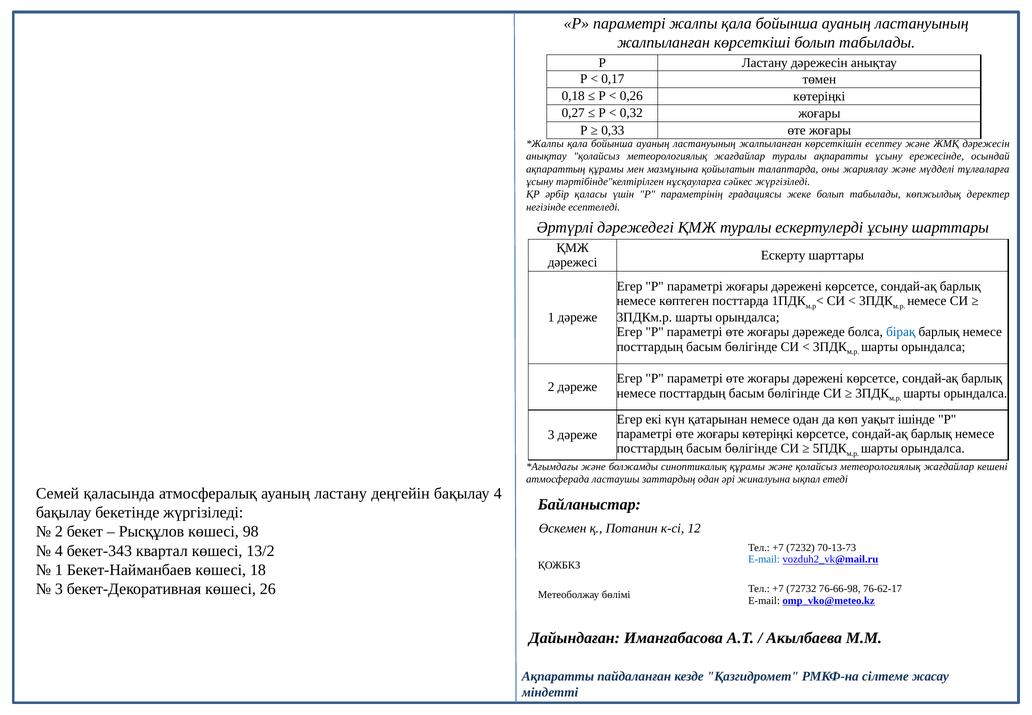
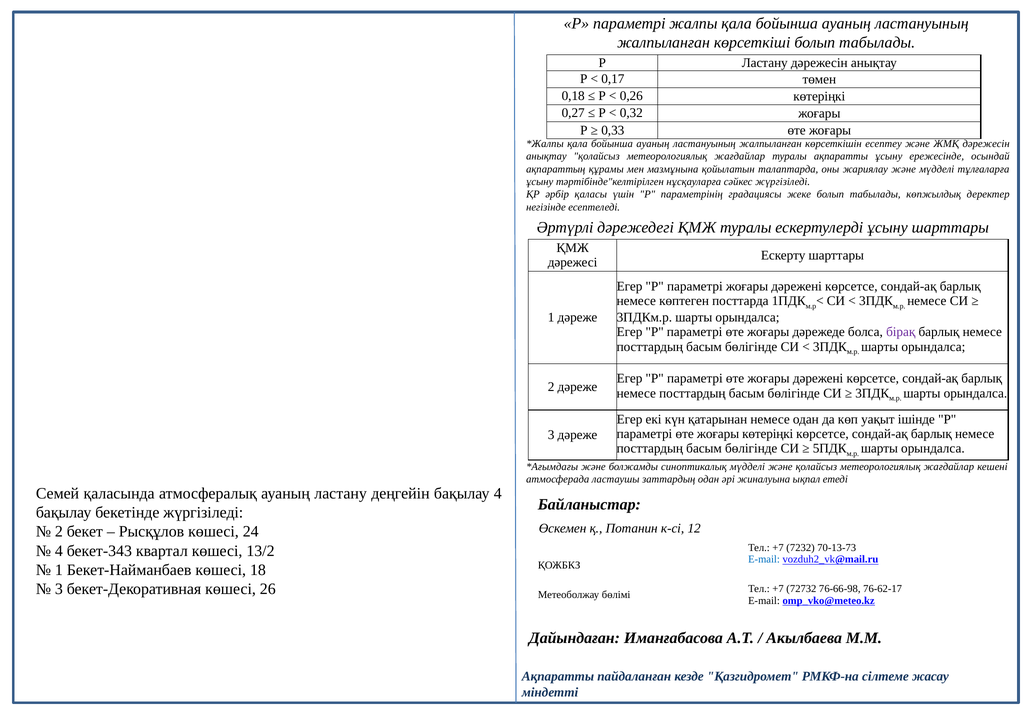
бірақ colour: blue -> purple
синоптикалық құрамы: құрамы -> мүдделі
98: 98 -> 24
